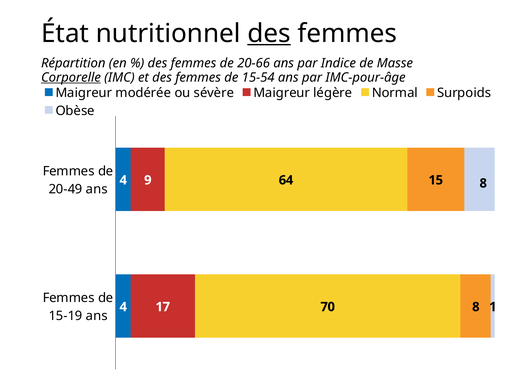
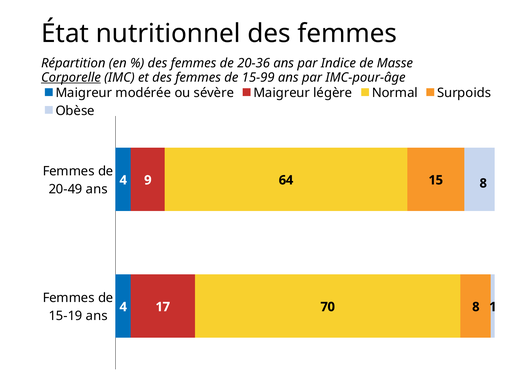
des at (269, 34) underline: present -> none
20-66: 20-66 -> 20-36
15-54: 15-54 -> 15-99
